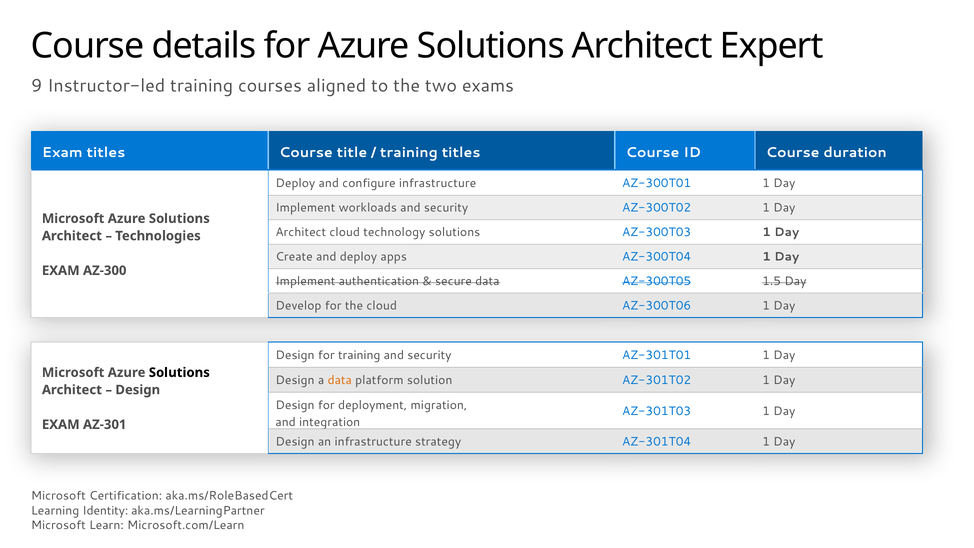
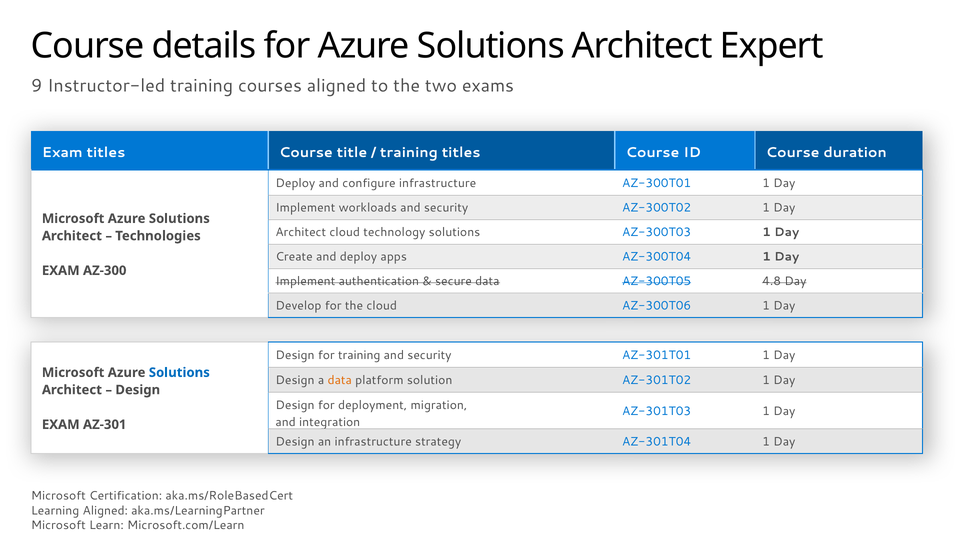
1.5: 1.5 -> 4.8
Solutions at (179, 372) colour: black -> blue
Learning Identity: Identity -> Aligned
